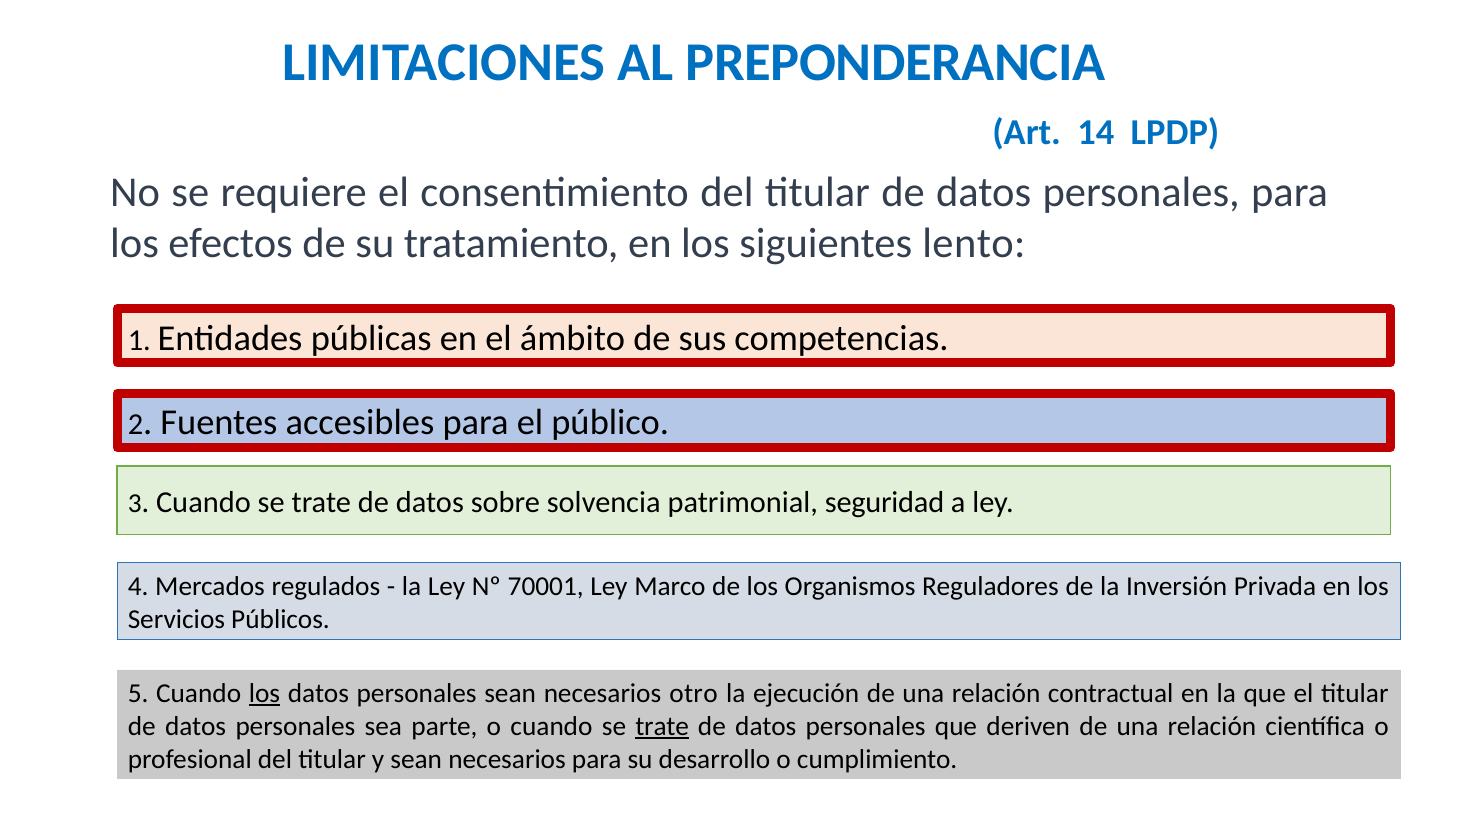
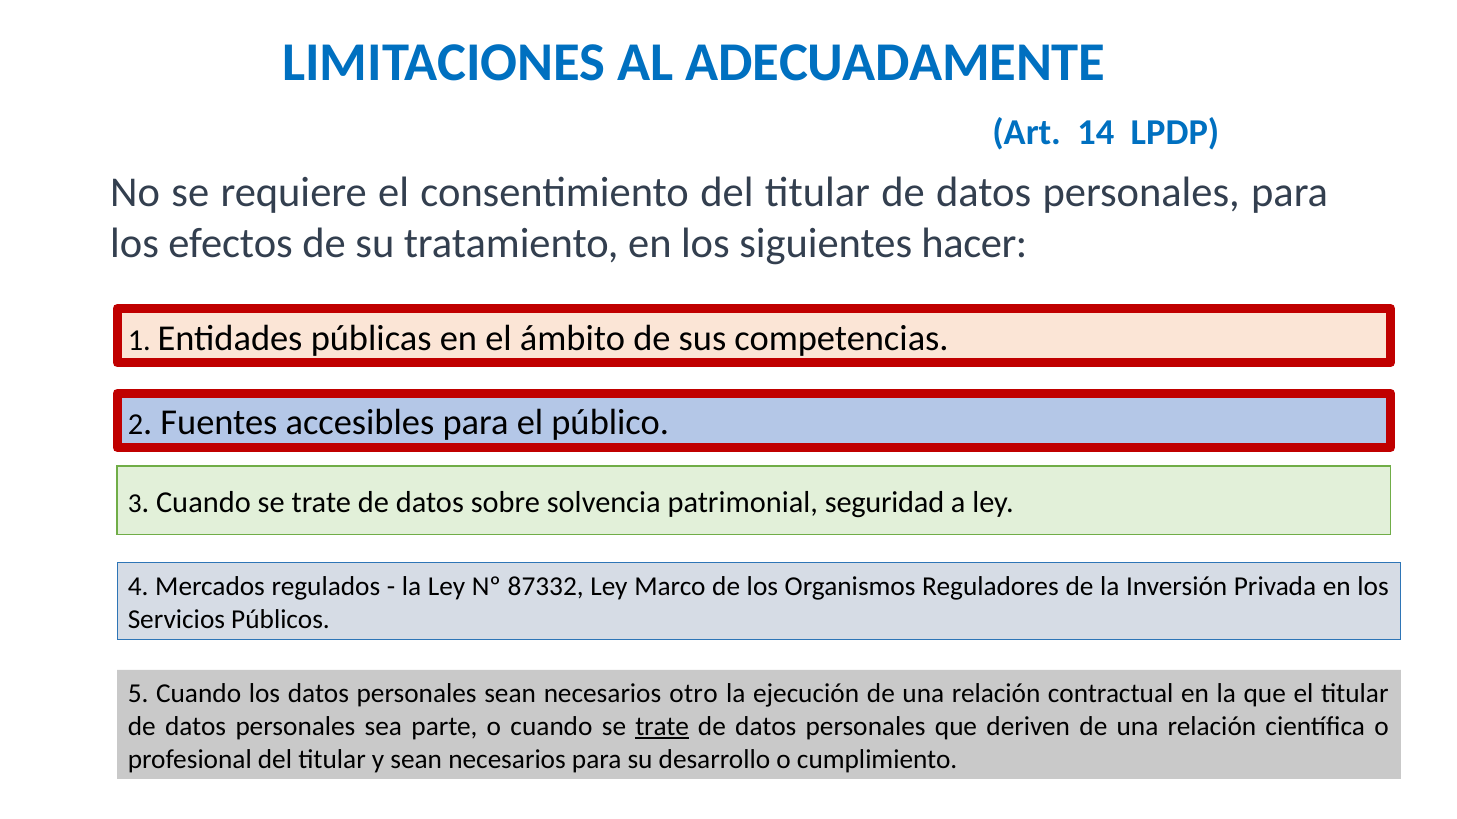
PREPONDERANCIA: PREPONDERANCIA -> ADECUADAMENTE
lento: lento -> hacer
70001: 70001 -> 87332
los at (265, 694) underline: present -> none
